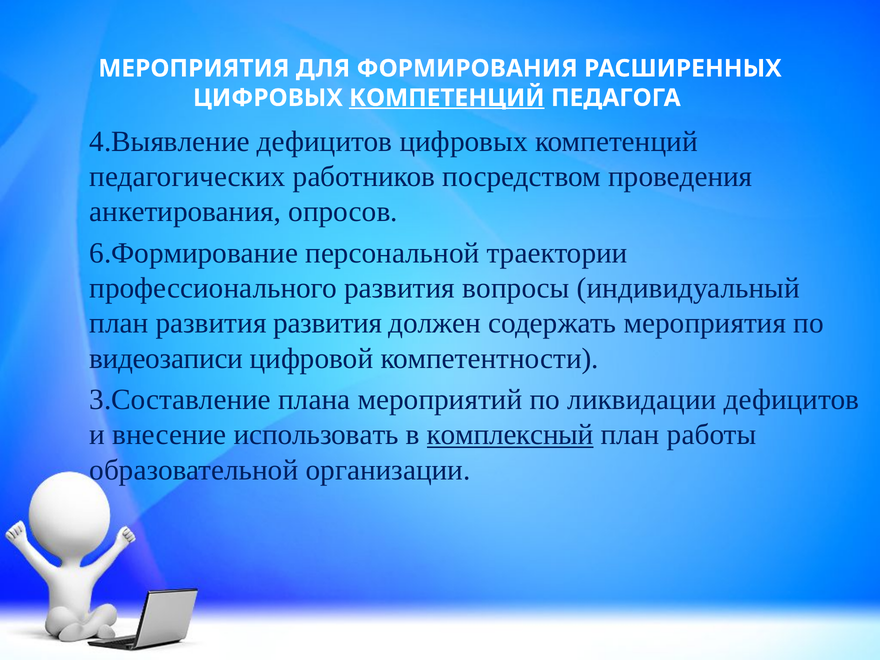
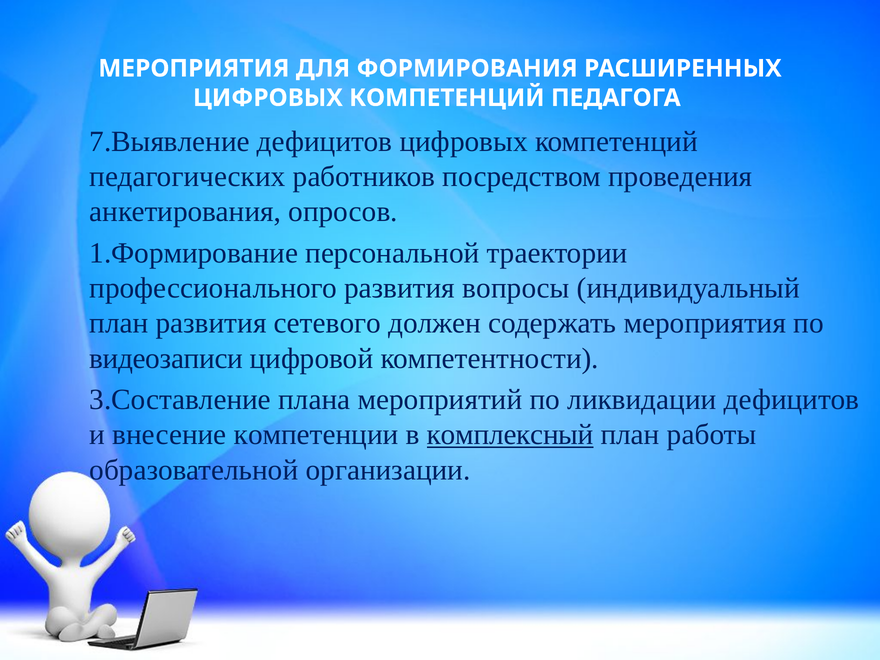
КОМПЕТЕНЦИЙ at (447, 98) underline: present -> none
4.Выявление: 4.Выявление -> 7.Выявление
6.Формирование: 6.Формирование -> 1.Формирование
развития развития: развития -> сетевого
использовать: использовать -> компетенции
